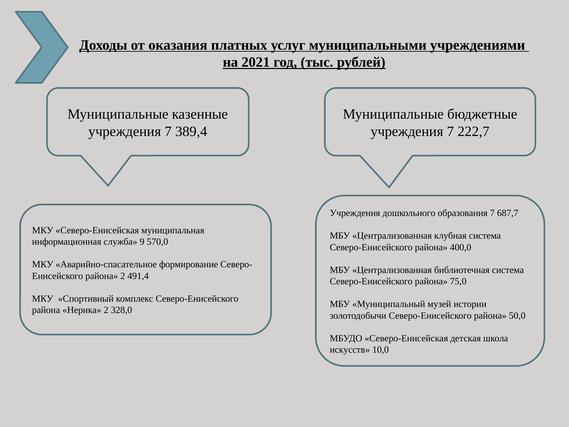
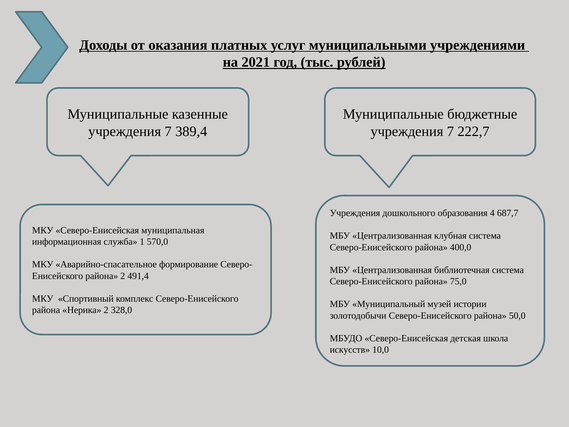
образования 7: 7 -> 4
9: 9 -> 1
